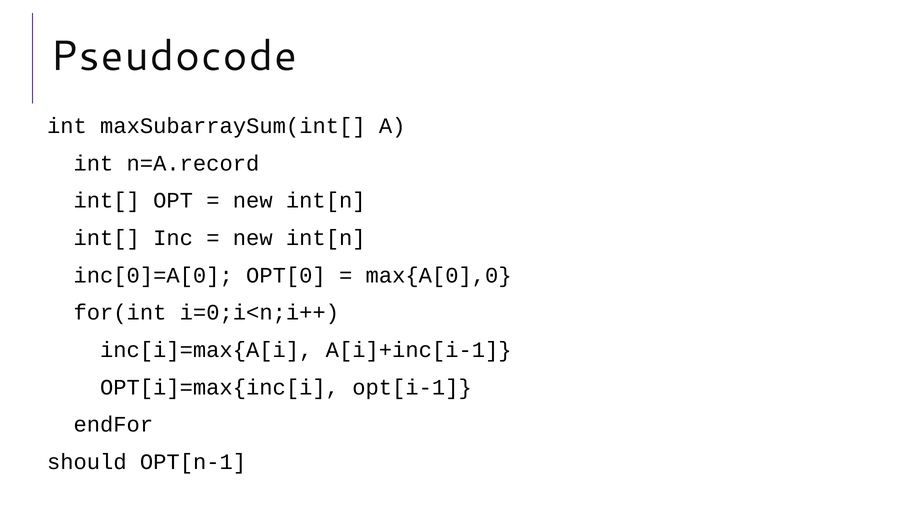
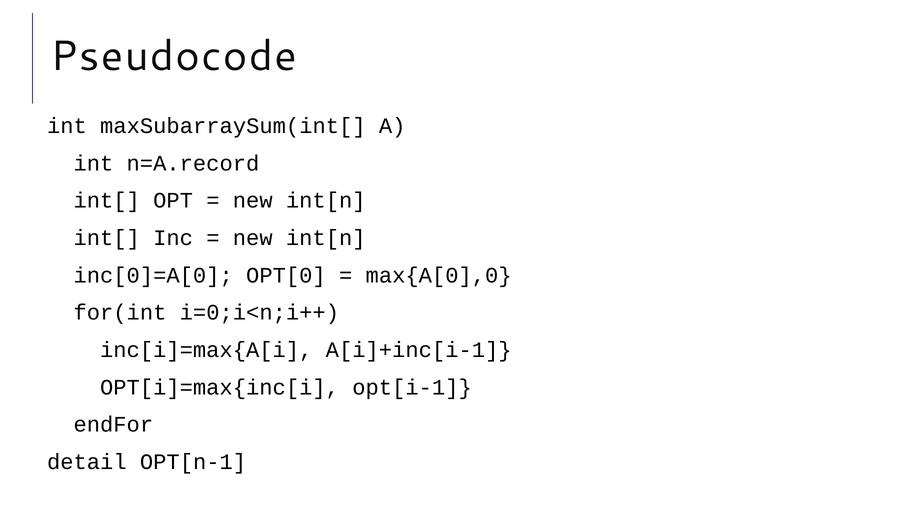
should: should -> detail
